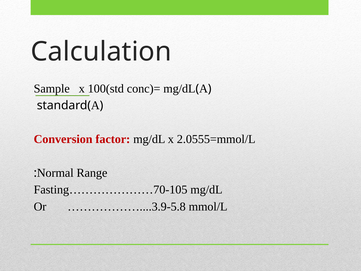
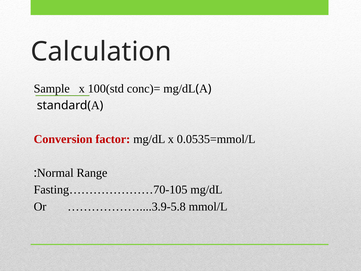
2.0555=mmol/L: 2.0555=mmol/L -> 0.0535=mmol/L
